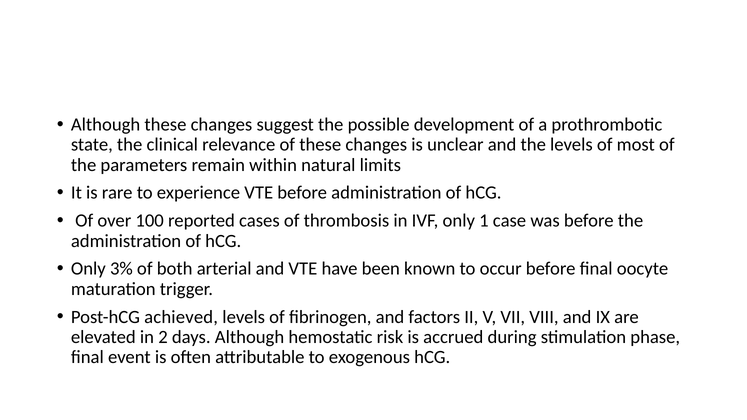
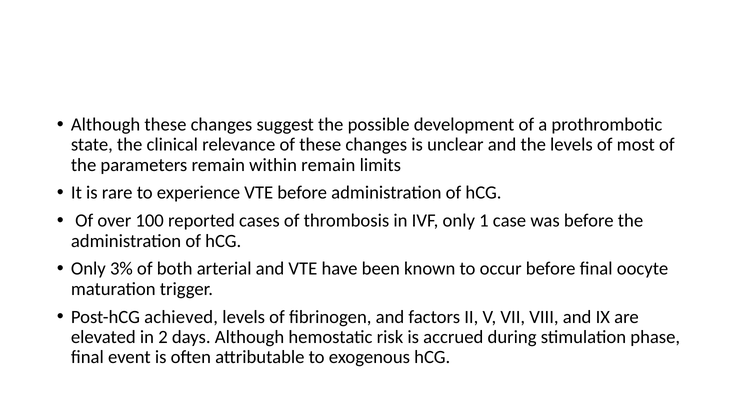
within natural: natural -> remain
